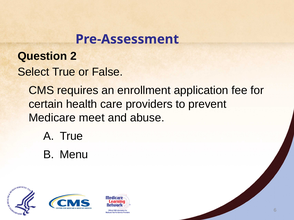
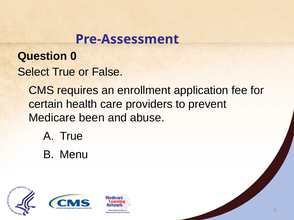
2: 2 -> 0
meet: meet -> been
